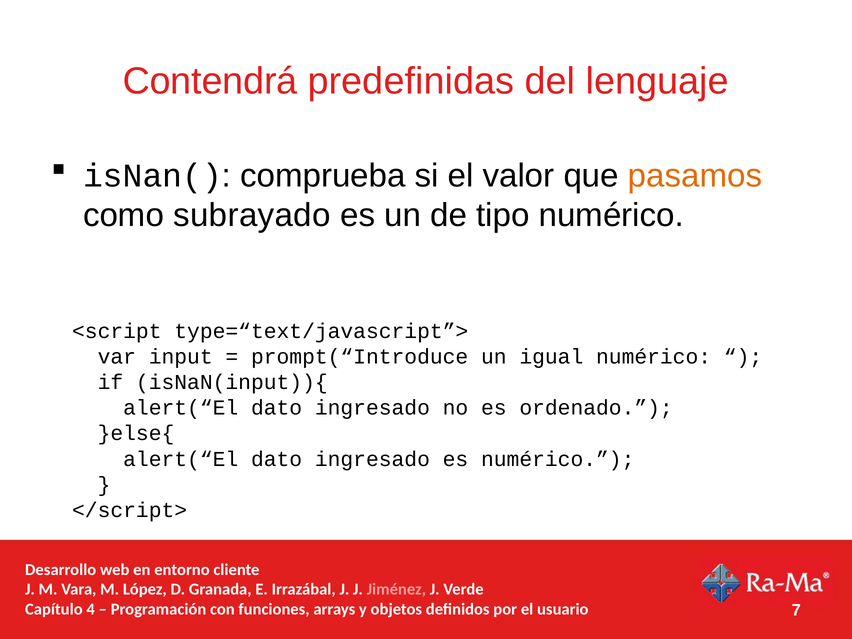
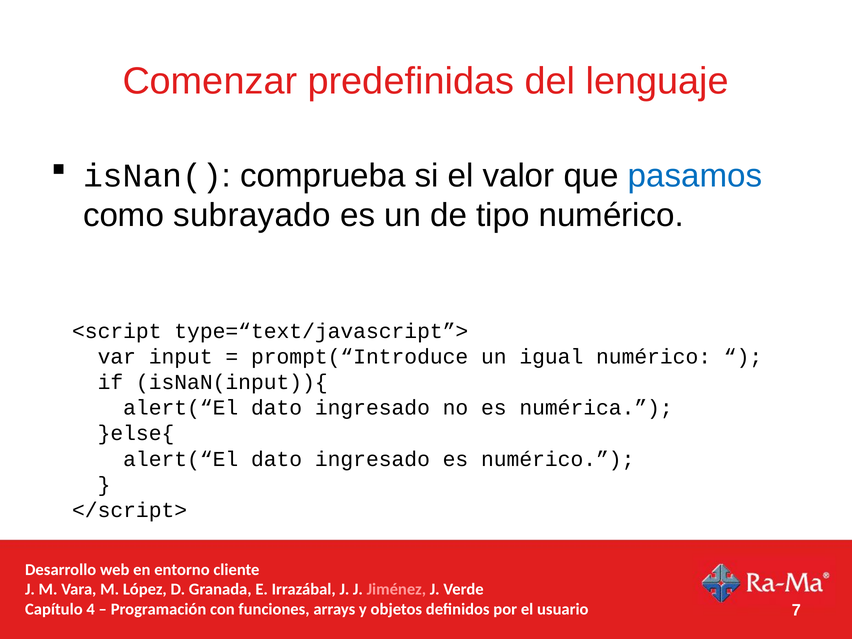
Contendrá: Contendrá -> Comenzar
pasamos colour: orange -> blue
ordenado: ordenado -> numérica
